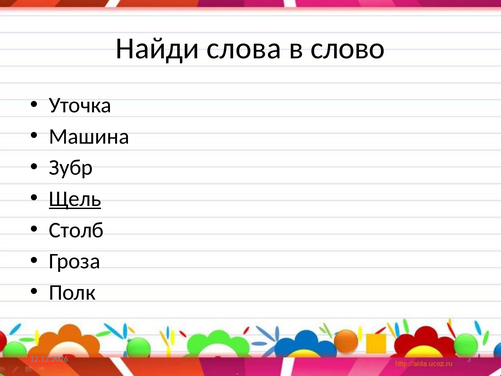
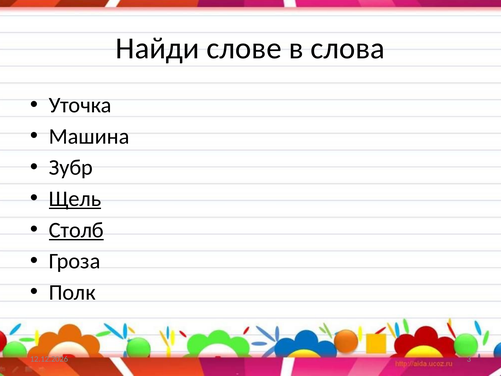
слова: слова -> слове
слово: слово -> слова
Столб underline: none -> present
